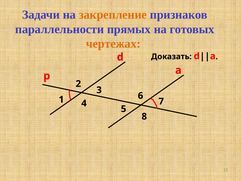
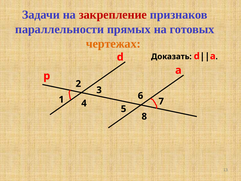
закрепление colour: orange -> red
